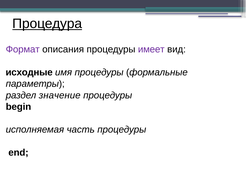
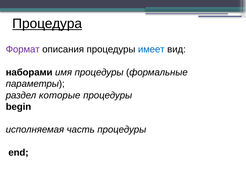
имеет colour: purple -> blue
исходные: исходные -> наборами
значение: значение -> которые
